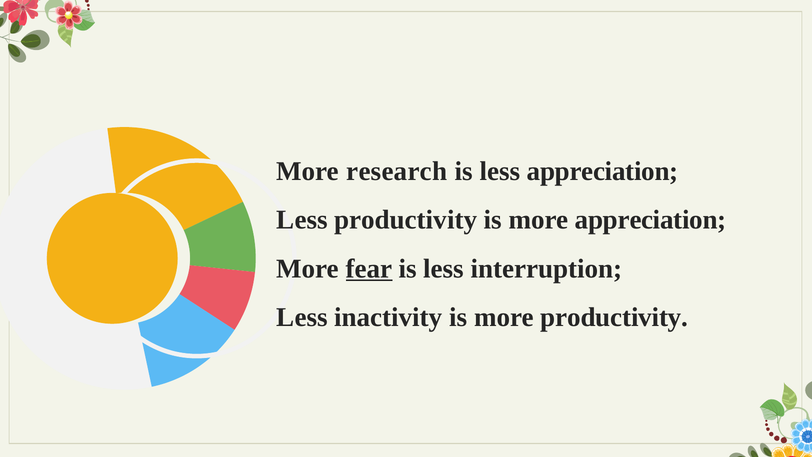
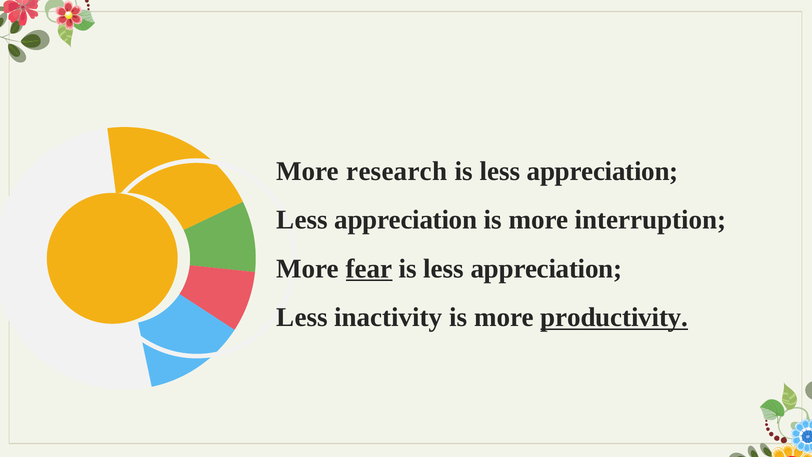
productivity at (406, 220): productivity -> appreciation
more appreciation: appreciation -> interruption
interruption at (546, 269): interruption -> appreciation
productivity at (614, 317) underline: none -> present
